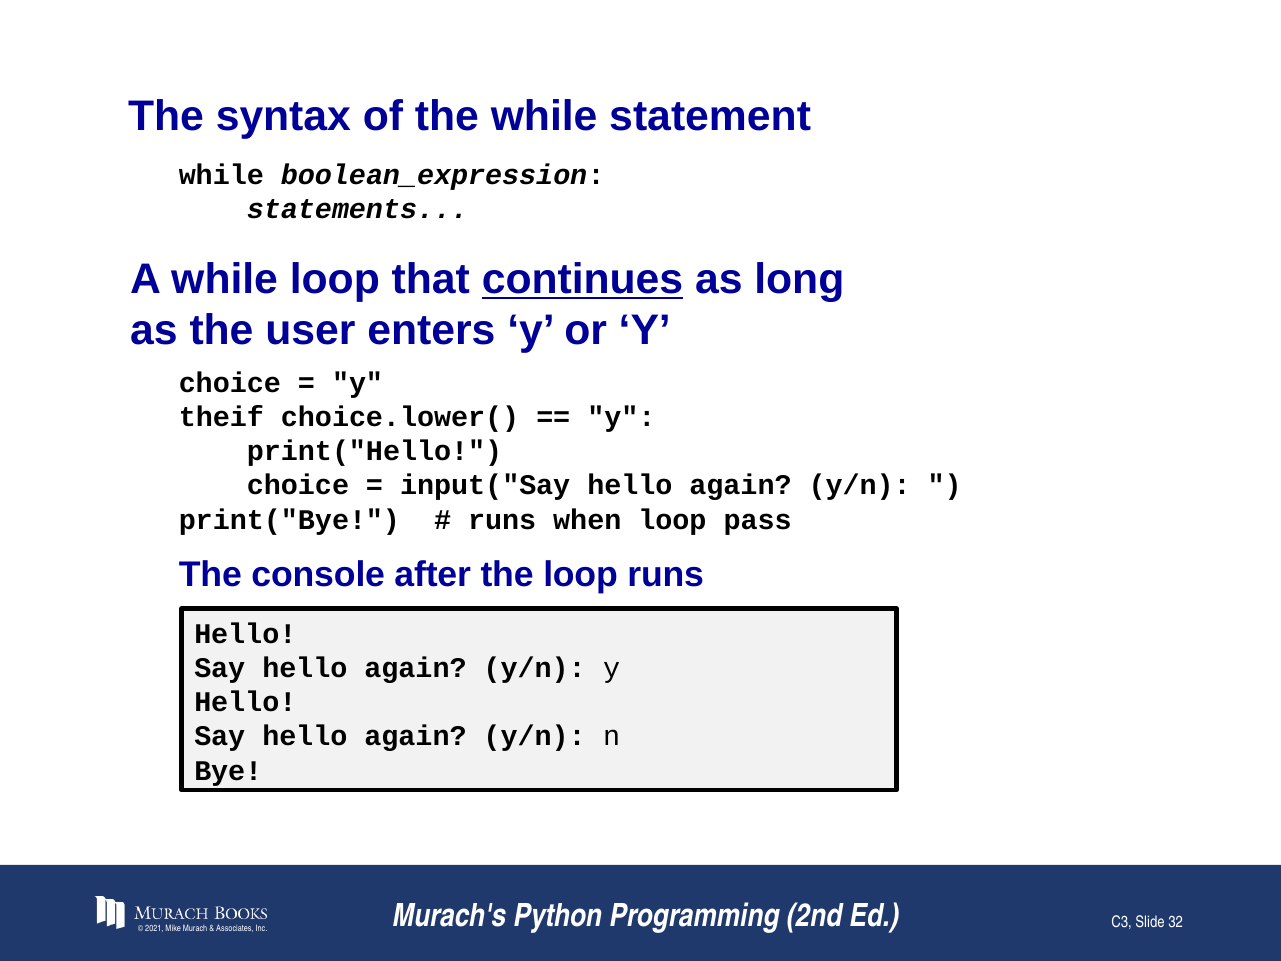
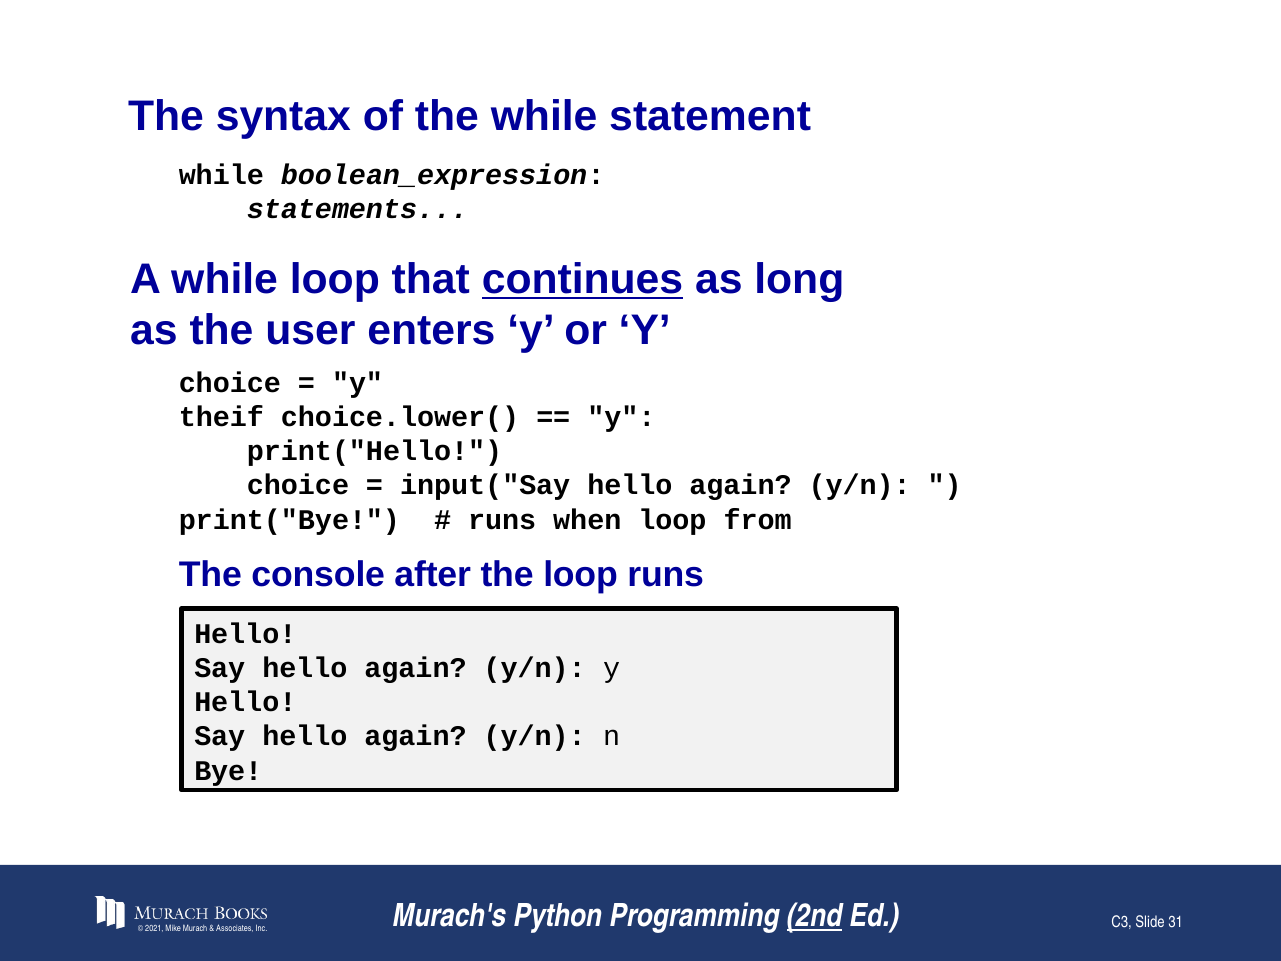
pass: pass -> from
2nd underline: none -> present
32: 32 -> 31
